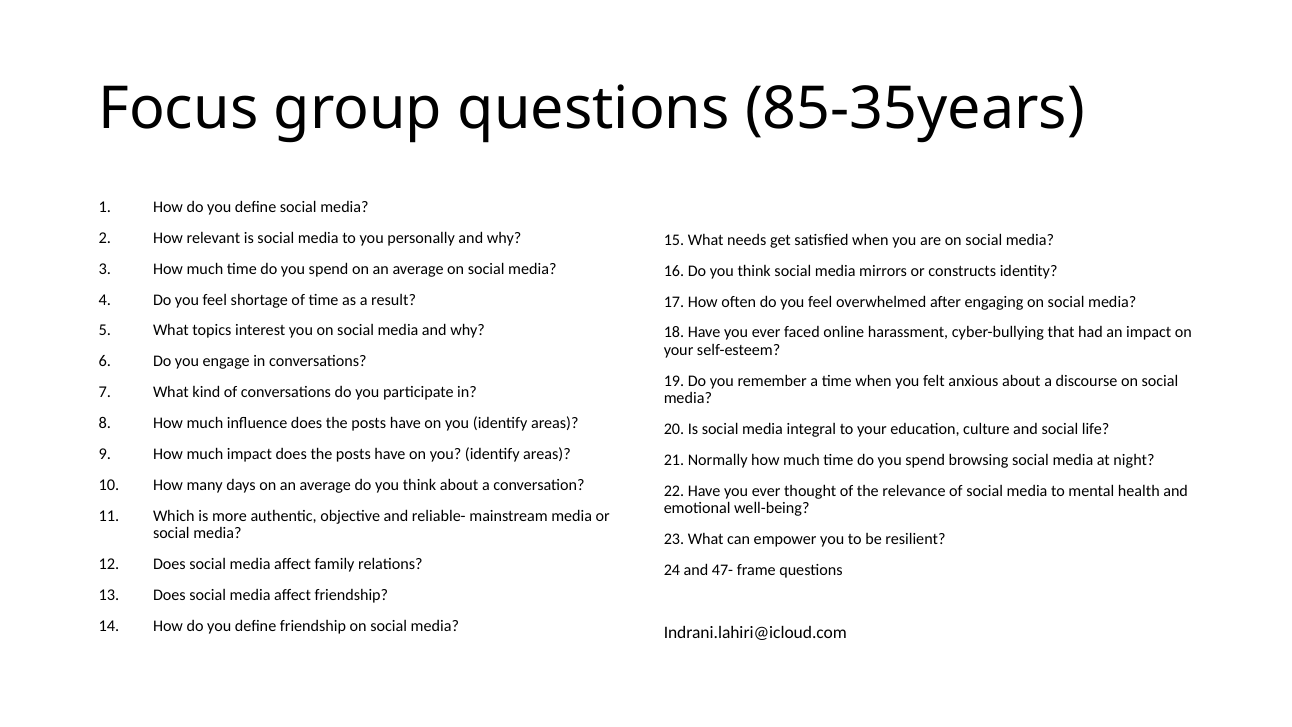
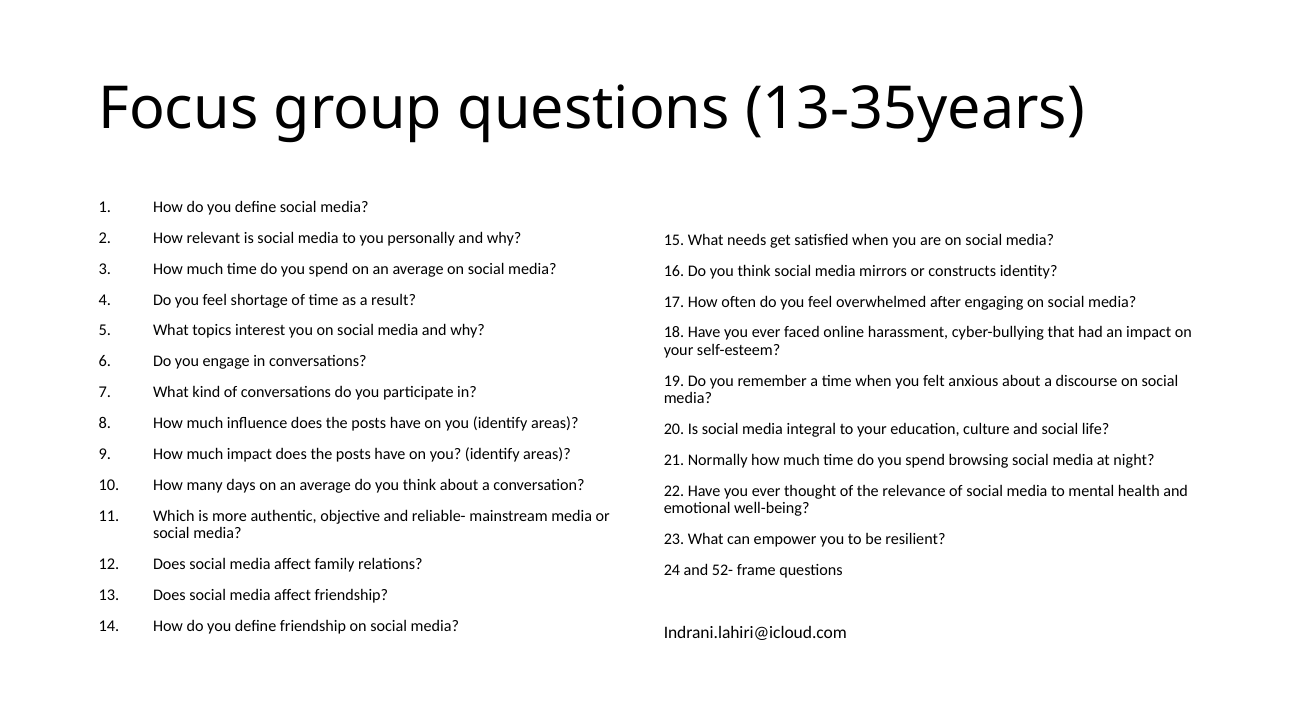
85-35years: 85-35years -> 13-35years
47-: 47- -> 52-
